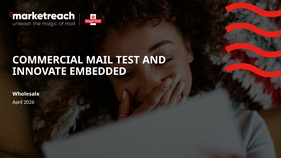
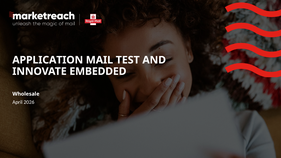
COMMERCIAL: COMMERCIAL -> APPLICATION
